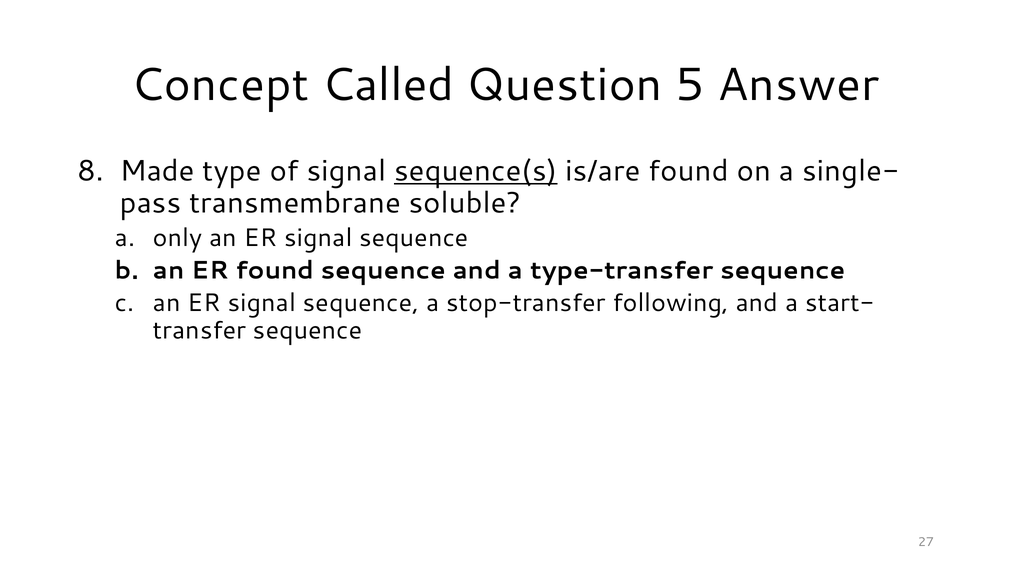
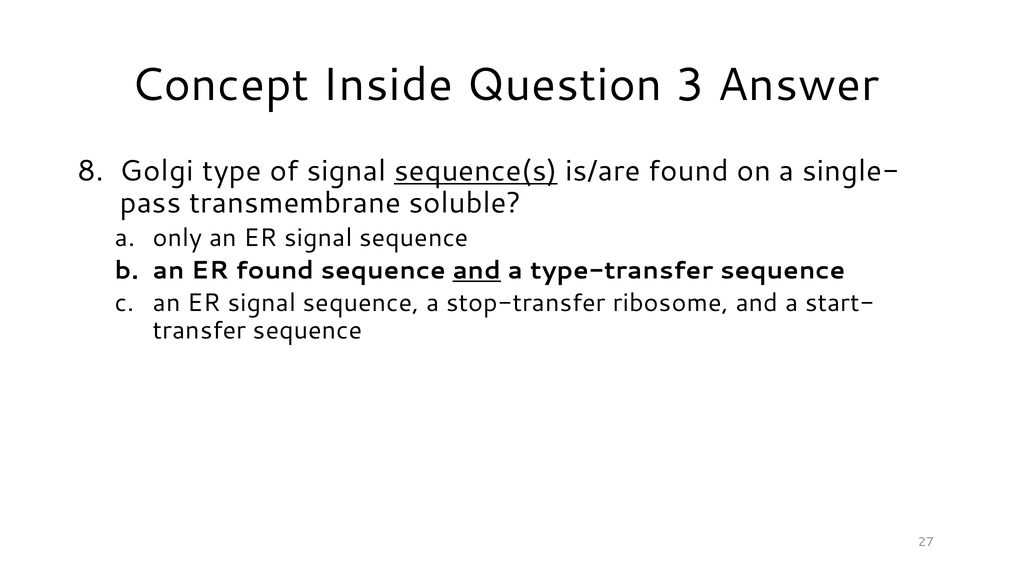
Called: Called -> Inside
5: 5 -> 3
Made: Made -> Golgi
and at (477, 270) underline: none -> present
following: following -> ribosome
